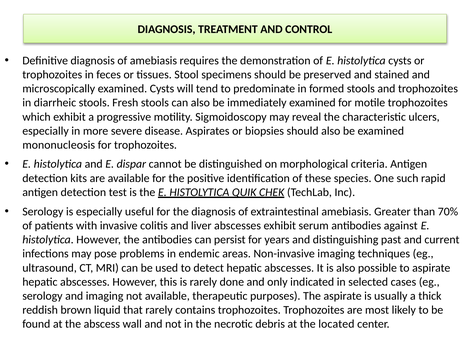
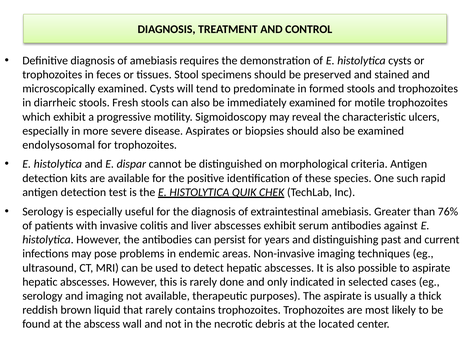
mononucleosis: mononucleosis -> endolysosomal
70%: 70% -> 76%
